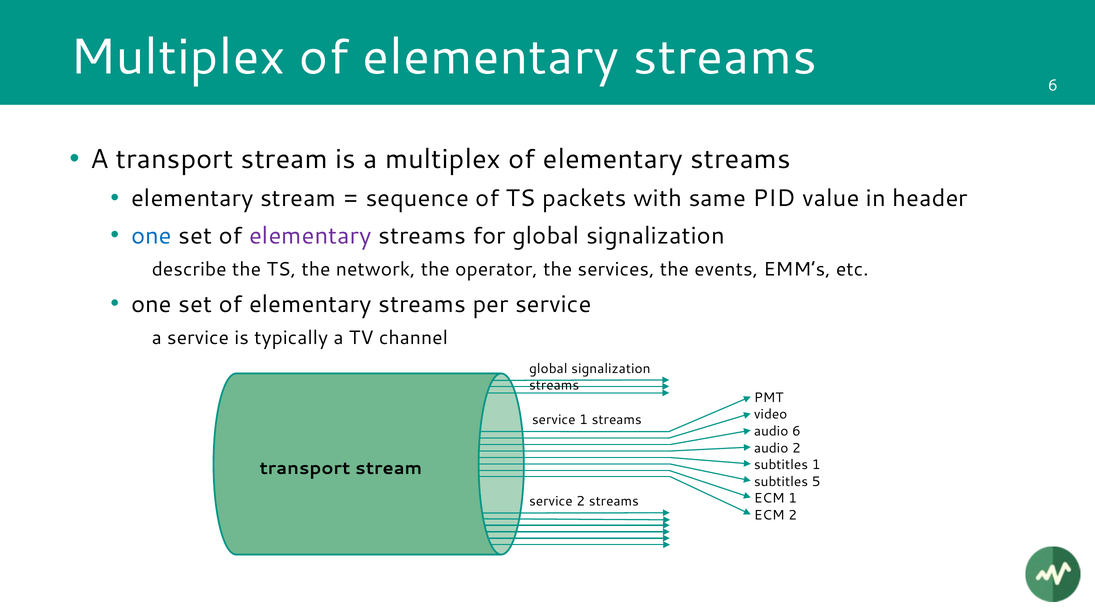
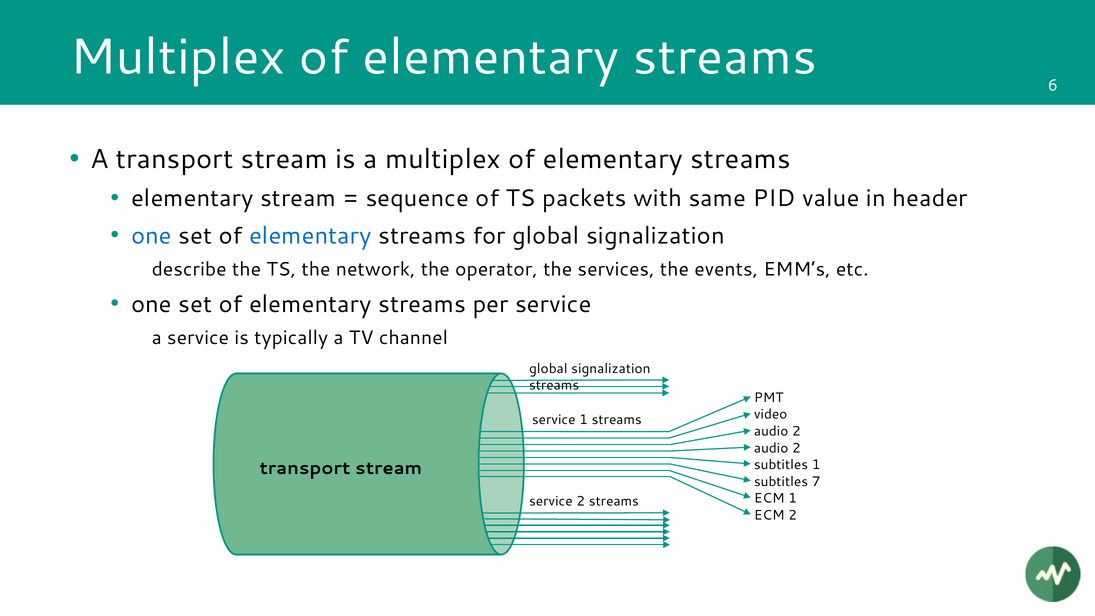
elementary at (310, 236) colour: purple -> blue
6 at (796, 431): 6 -> 2
5: 5 -> 7
